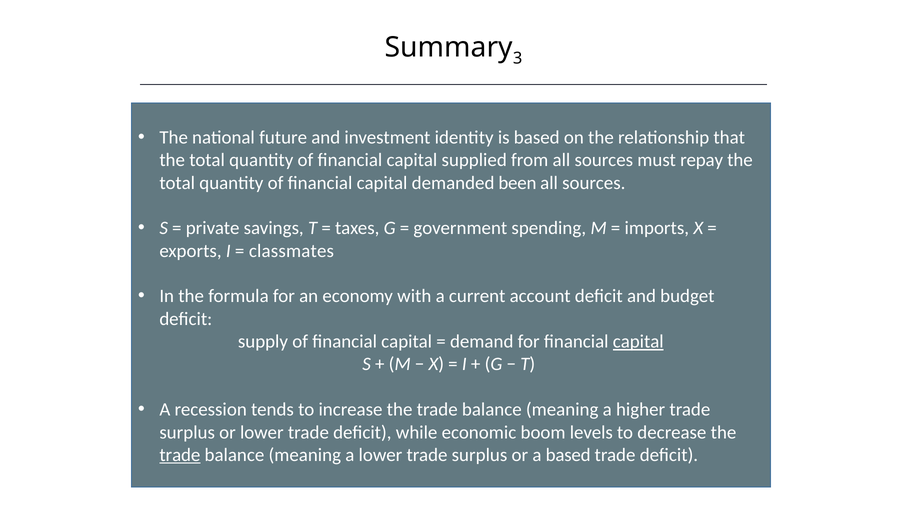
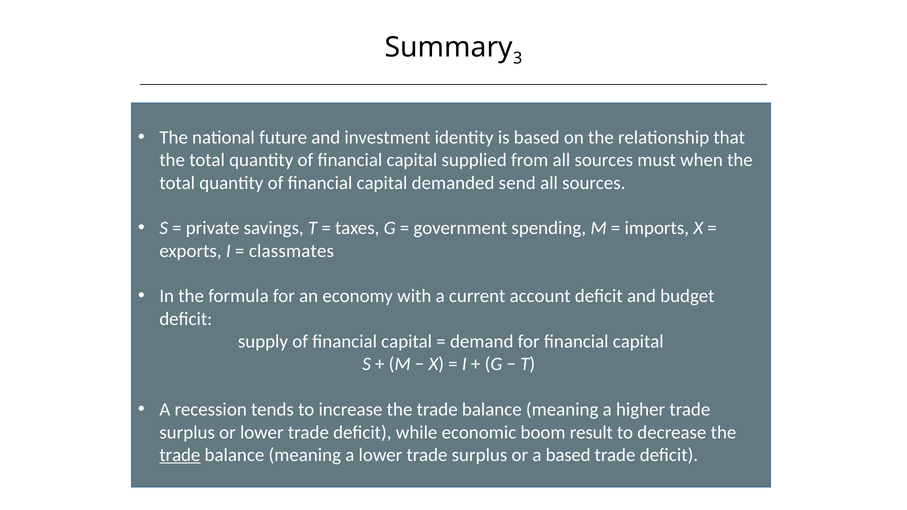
repay: repay -> when
been: been -> send
capital at (638, 342) underline: present -> none
levels: levels -> result
